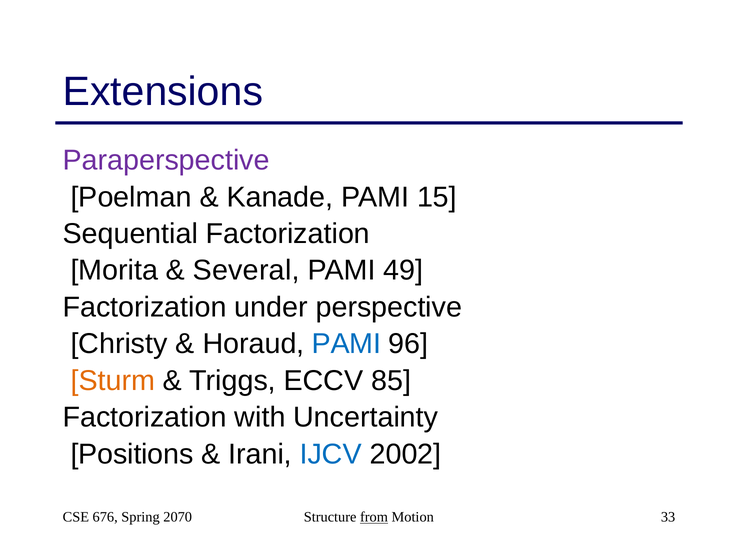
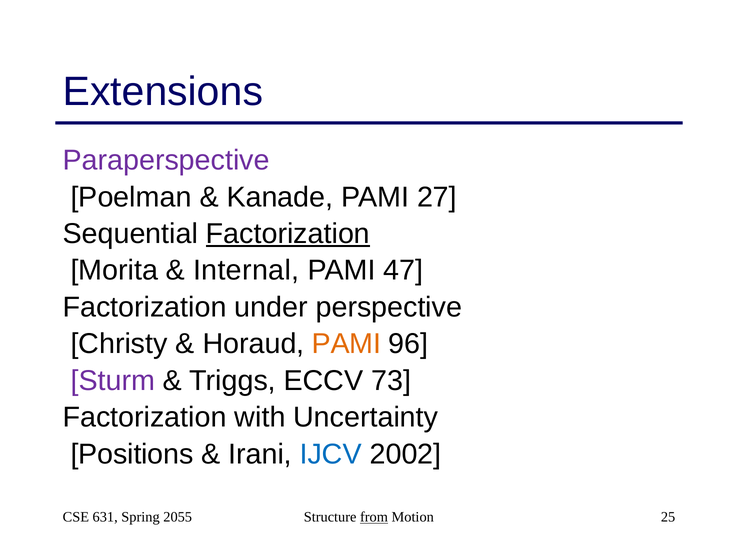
15: 15 -> 27
Factorization at (288, 234) underline: none -> present
Several: Several -> Internal
49: 49 -> 47
PAMI at (346, 344) colour: blue -> orange
Sturm colour: orange -> purple
85: 85 -> 73
676: 676 -> 631
2070: 2070 -> 2055
33: 33 -> 25
